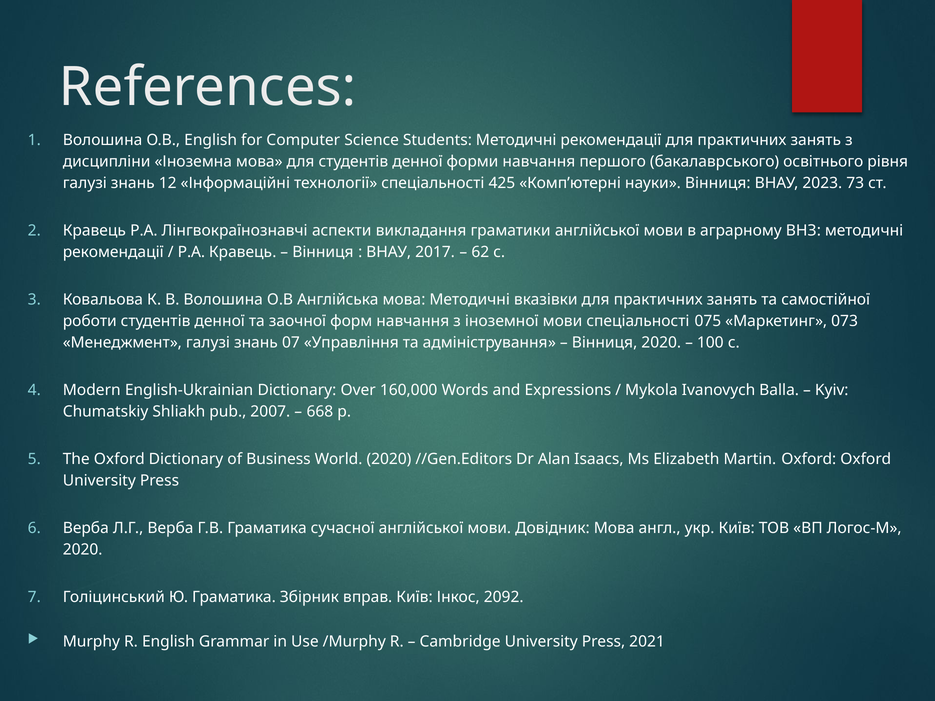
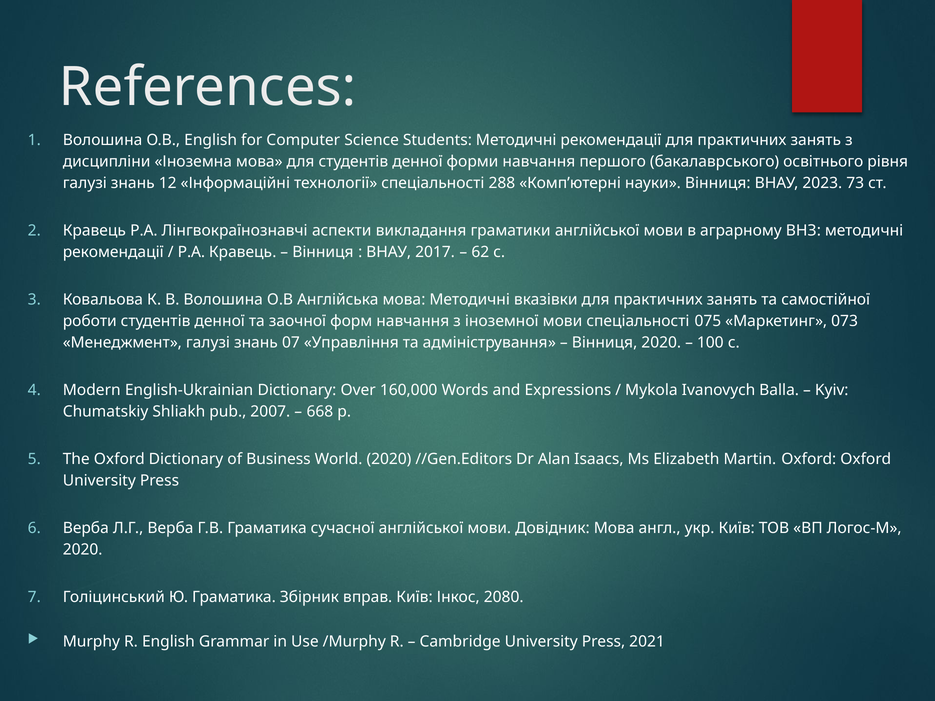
425: 425 -> 288
2092: 2092 -> 2080
